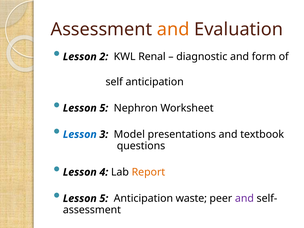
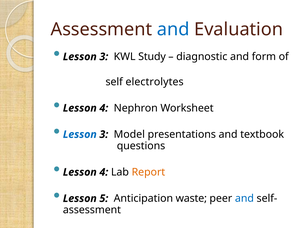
and at (173, 29) colour: orange -> blue
2 at (104, 57): 2 -> 3
Renal: Renal -> Study
self anticipation: anticipation -> electrolytes
5 at (104, 108): 5 -> 4
and at (244, 198) colour: purple -> blue
